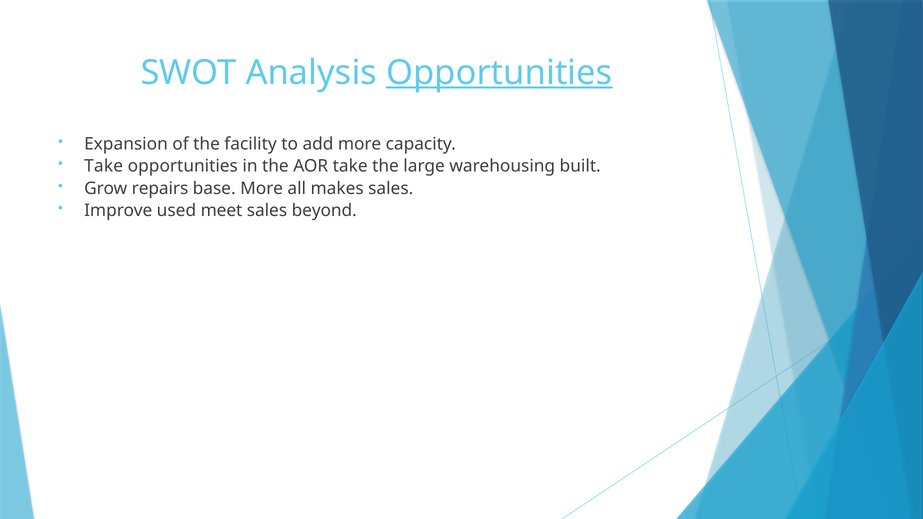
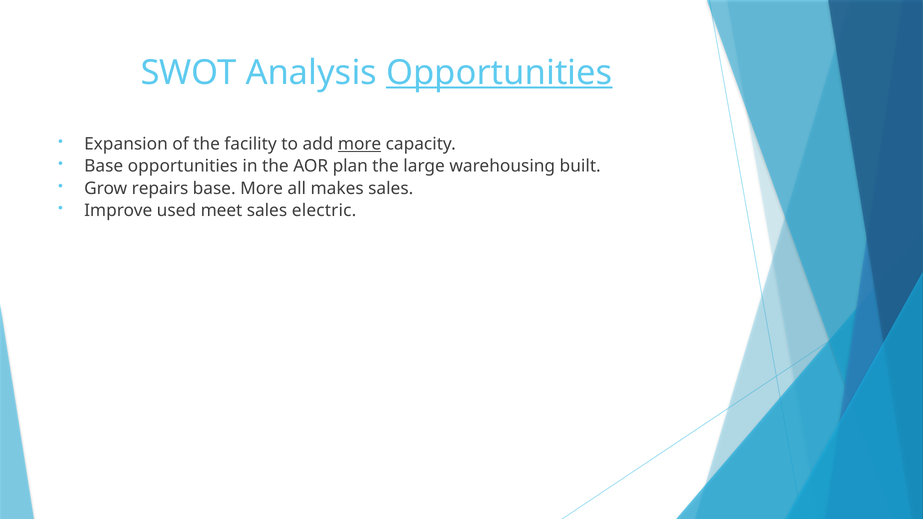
more at (360, 144) underline: none -> present
Take at (104, 166): Take -> Base
AOR take: take -> plan
beyond: beyond -> electric
